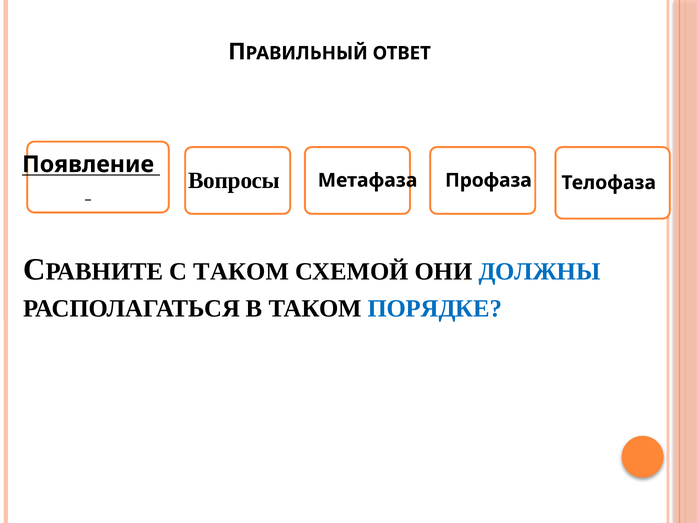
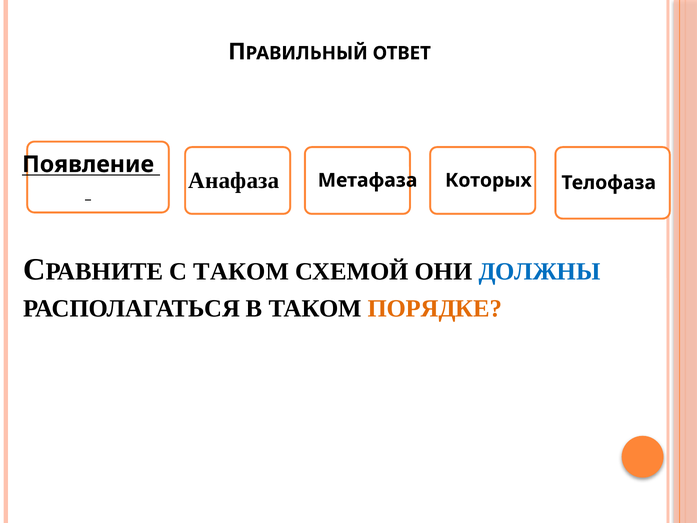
Вопросы: Вопросы -> Анафаза
Профаза: Профаза -> Которых
ПОРЯДКЕ colour: blue -> orange
